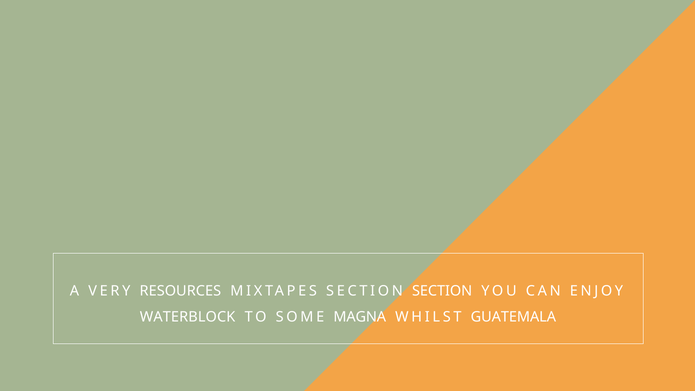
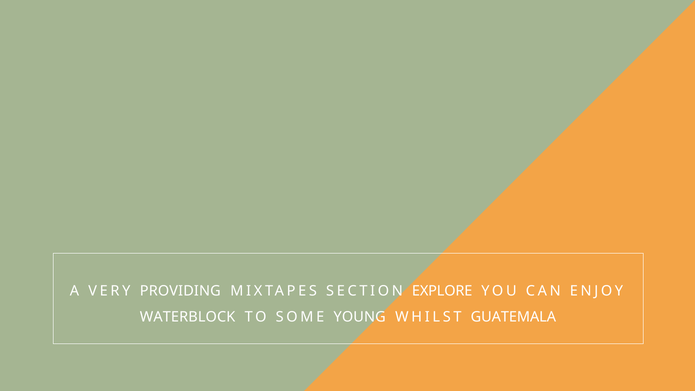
RESOURCES: RESOURCES -> PROVIDING
SECTION SECTION: SECTION -> EXPLORE
MAGNA: MAGNA -> YOUNG
